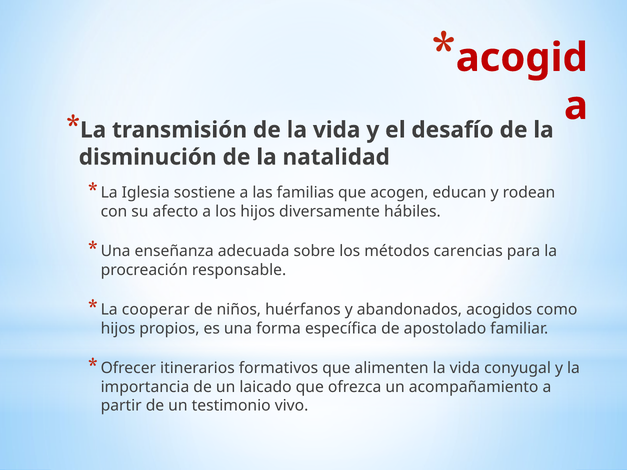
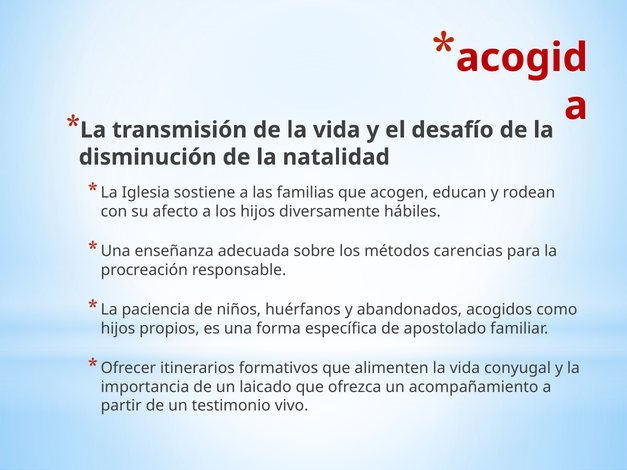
cooperar: cooperar -> paciencia
